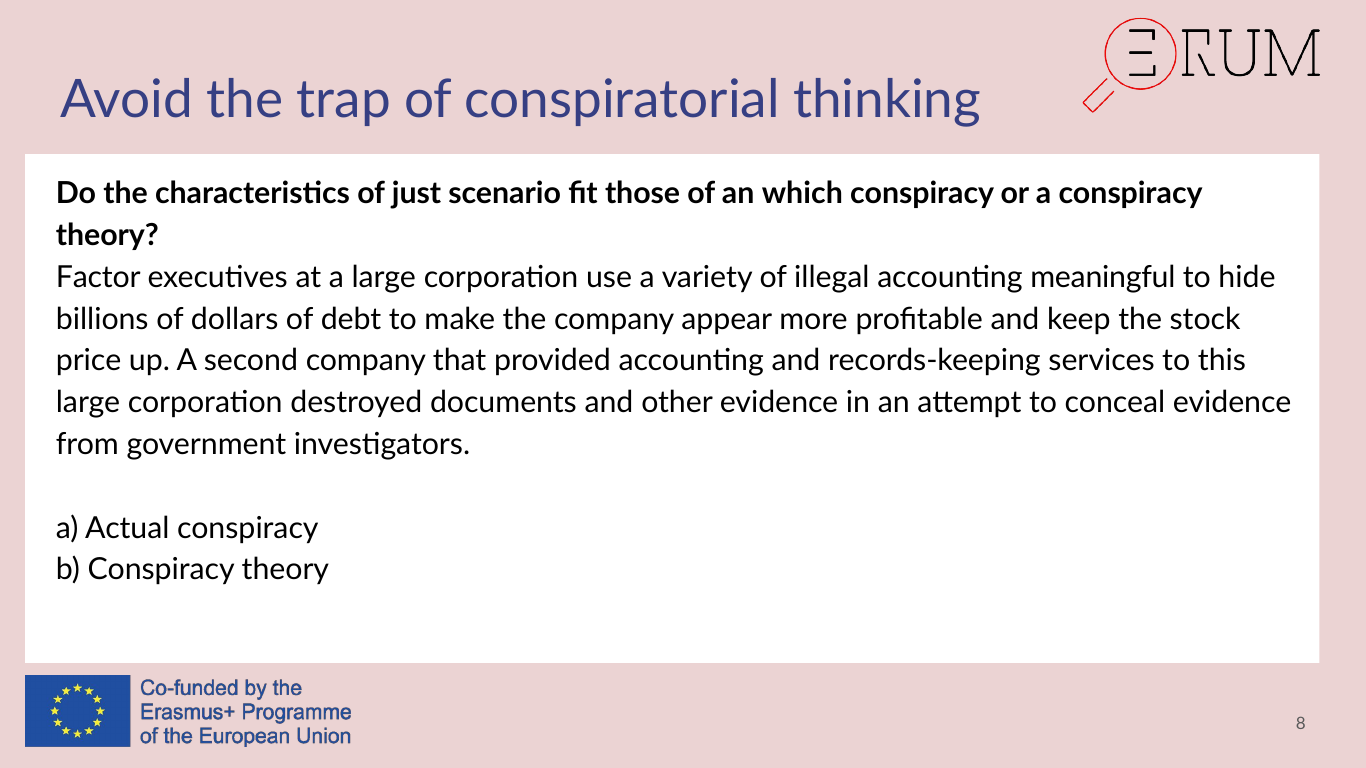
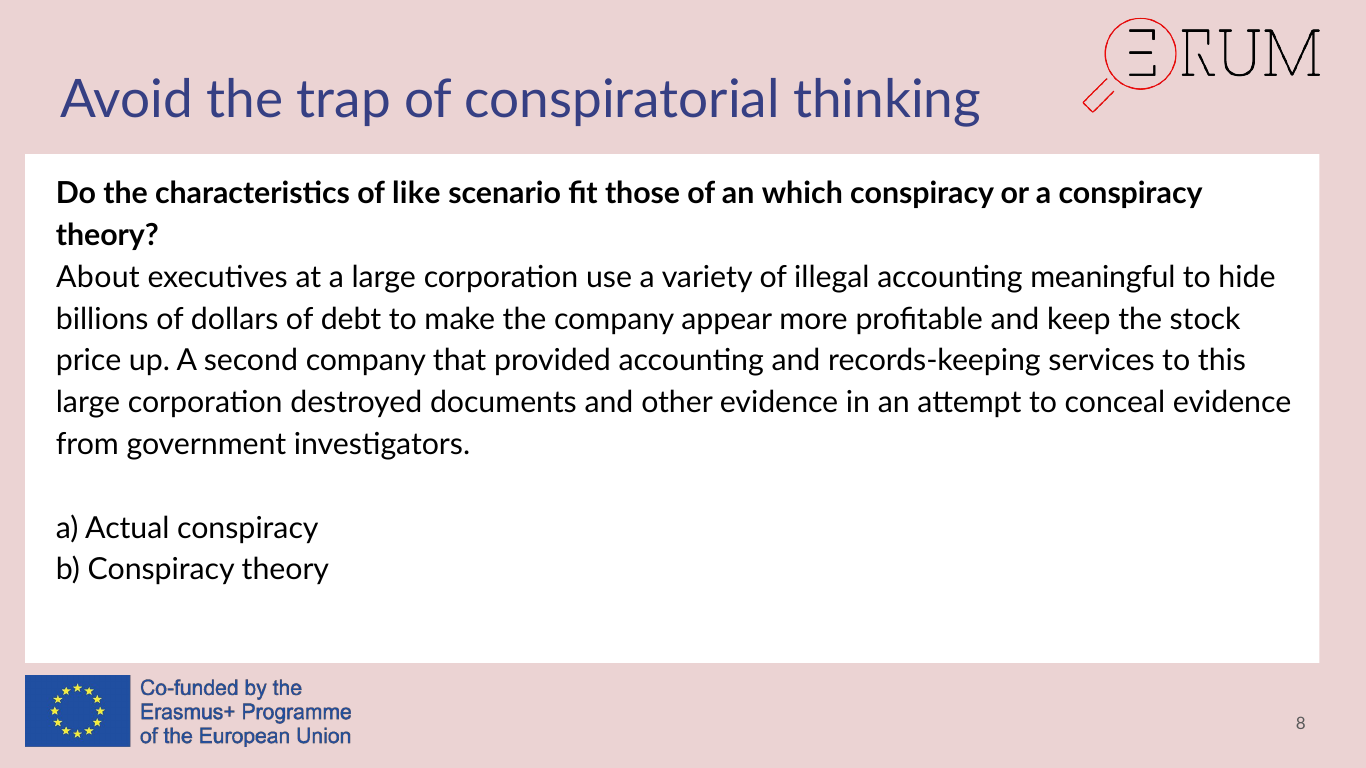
just: just -> like
Factor: Factor -> About
